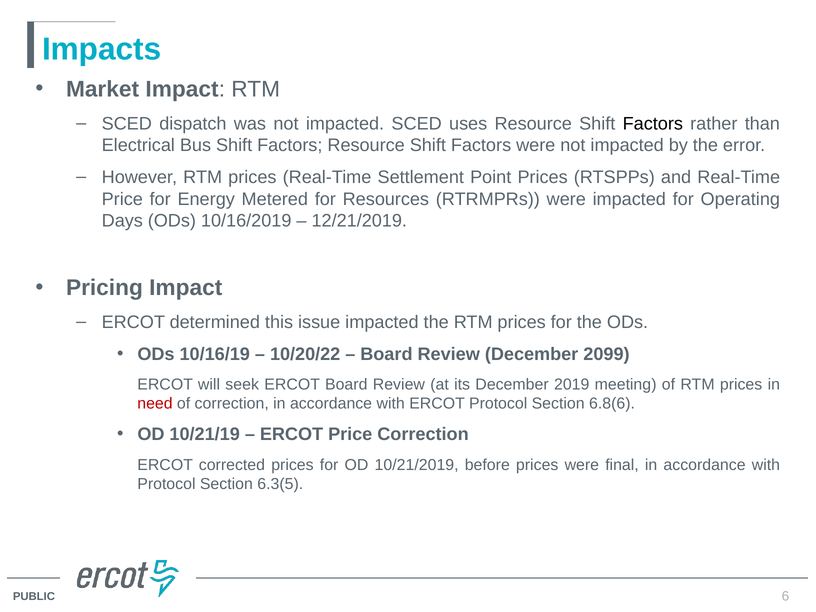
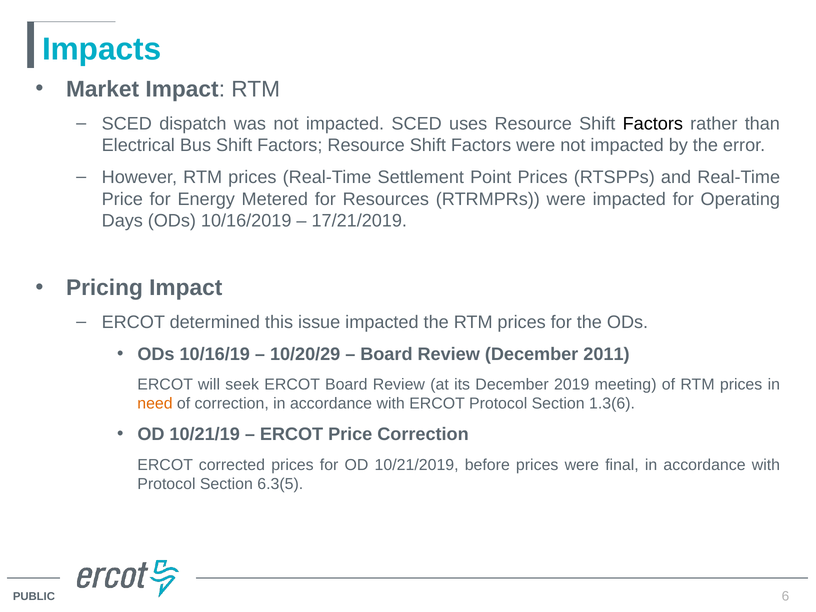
12/21/2019: 12/21/2019 -> 17/21/2019
10/20/22: 10/20/22 -> 10/20/29
2099: 2099 -> 2011
need colour: red -> orange
6.8(6: 6.8(6 -> 1.3(6
